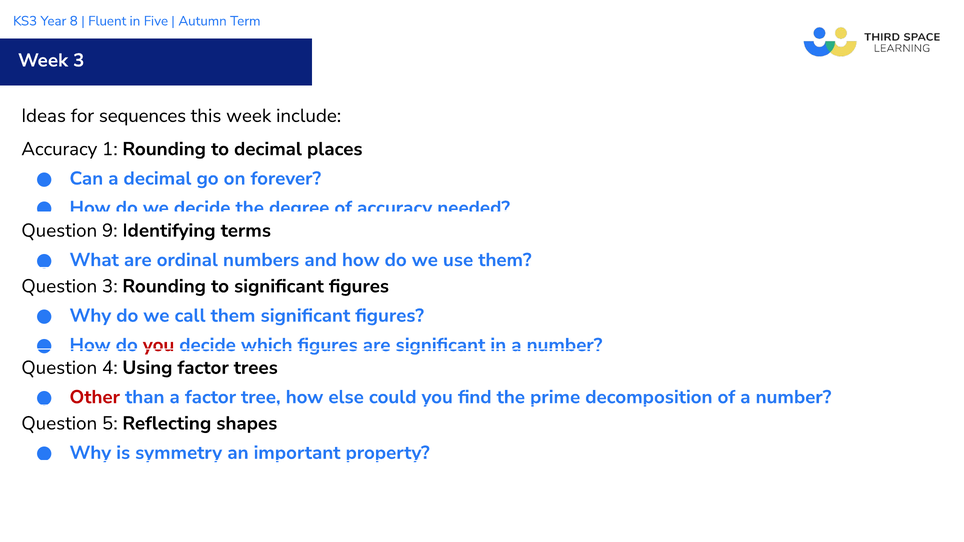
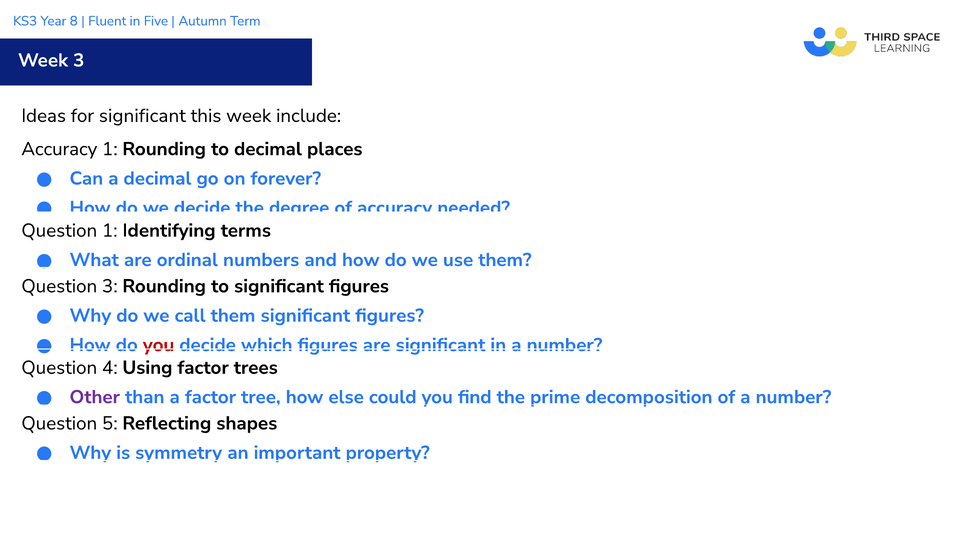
for sequences: sequences -> significant
Question 9: 9 -> 1
Other colour: red -> purple
